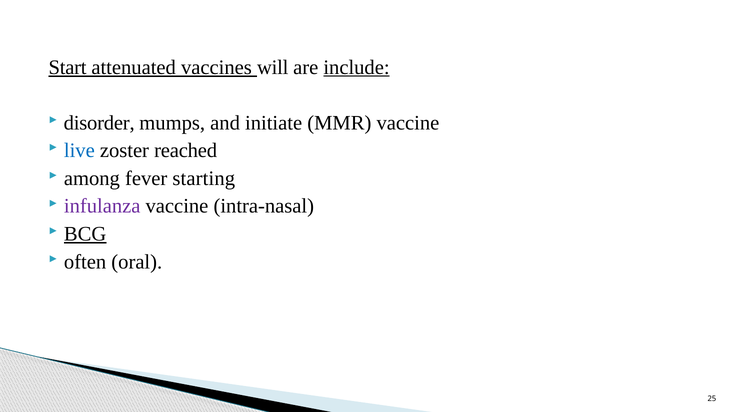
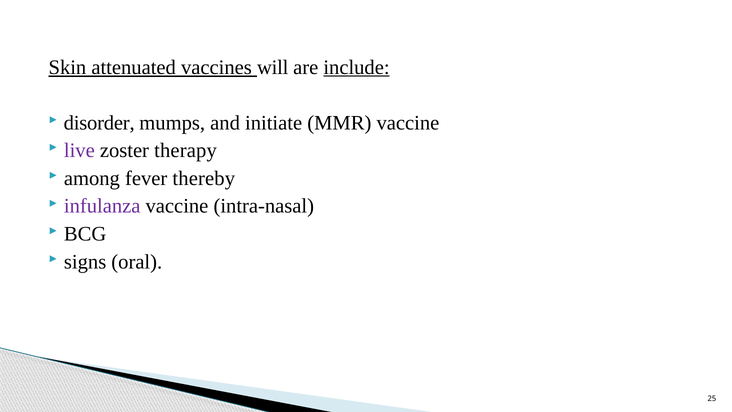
Start: Start -> Skin
live colour: blue -> purple
reached: reached -> therapy
starting: starting -> thereby
BCG underline: present -> none
often: often -> signs
